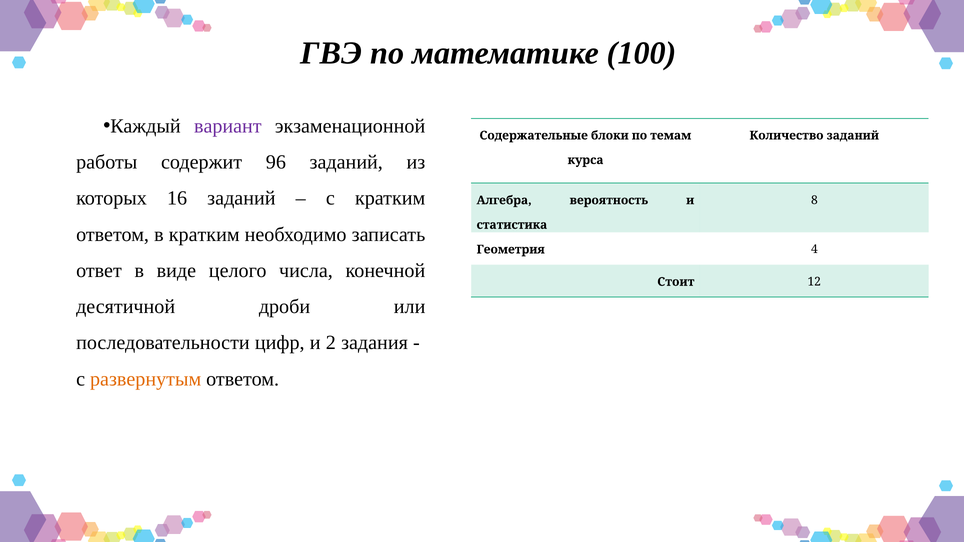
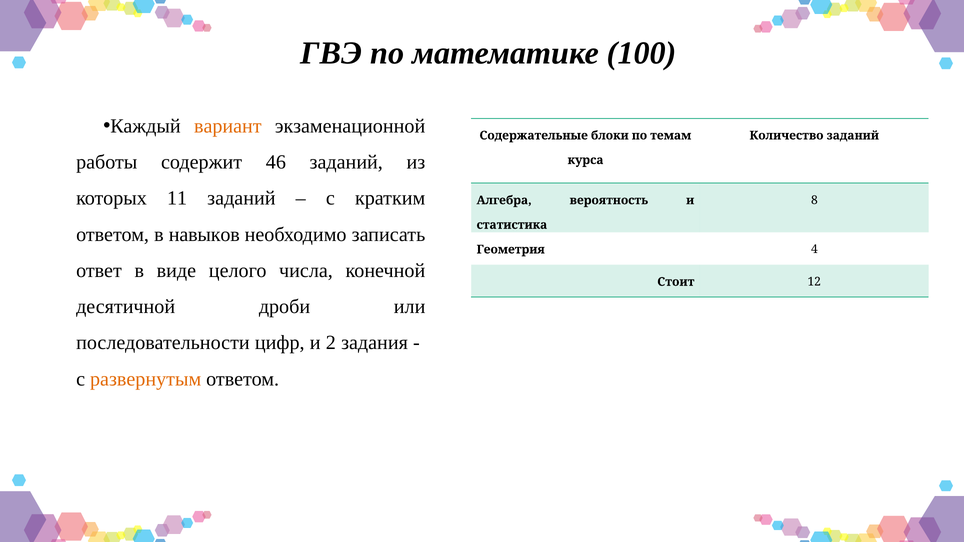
вариант colour: purple -> orange
96: 96 -> 46
16: 16 -> 11
в кратким: кратким -> навыков
